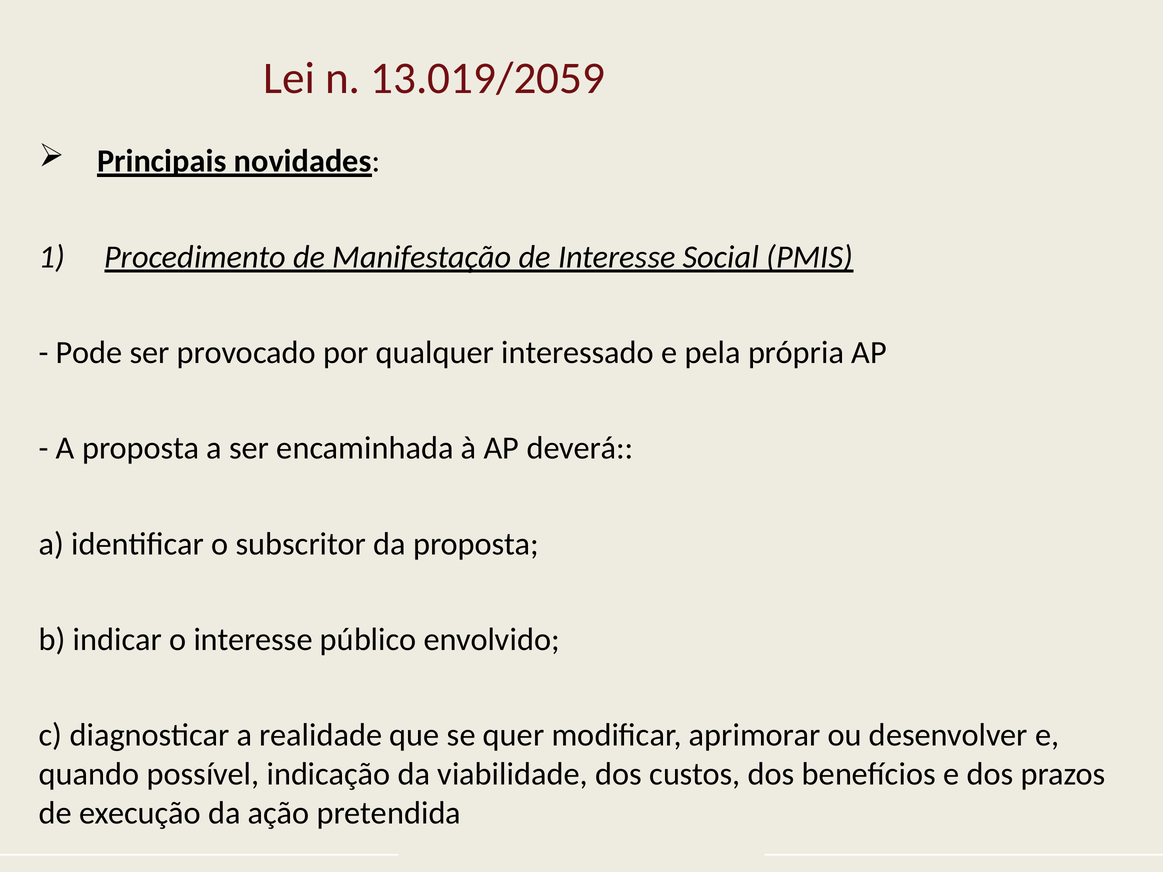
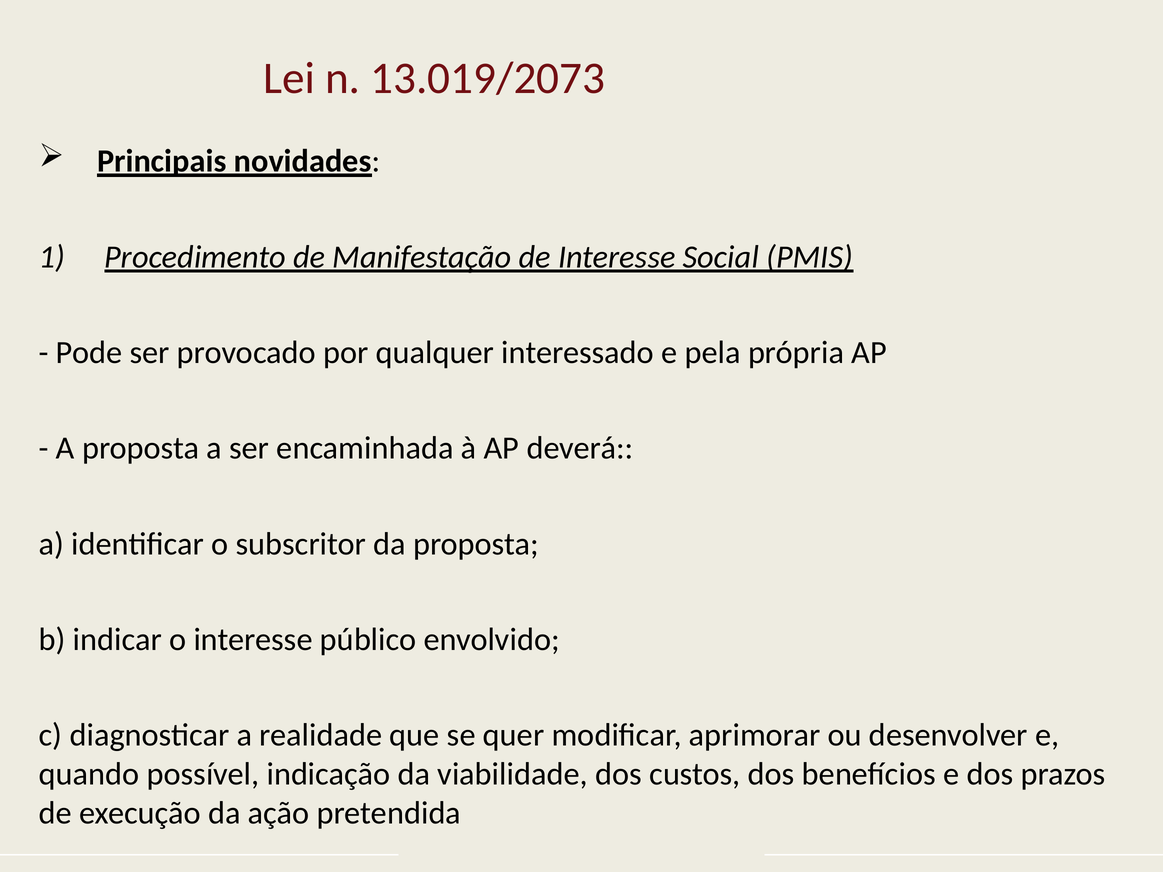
13.019/2059: 13.019/2059 -> 13.019/2073
